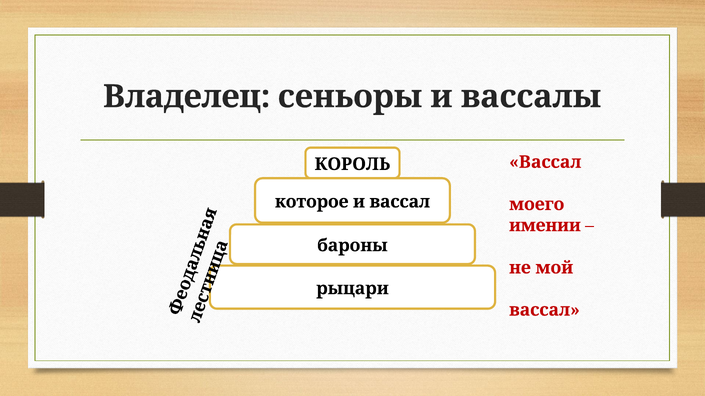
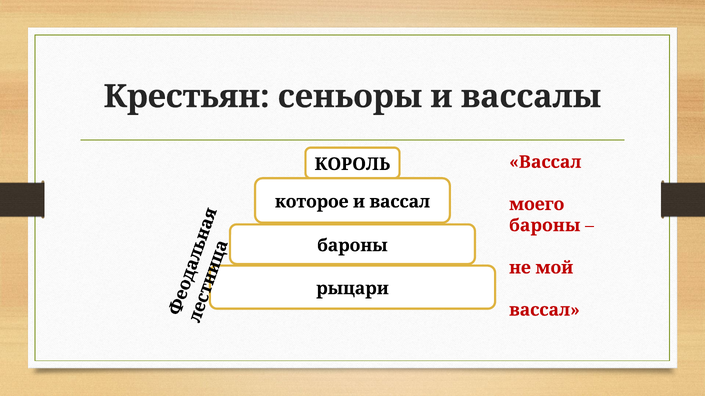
Владелец: Владелец -> Крестьян
имении at (545, 226): имении -> бароны
